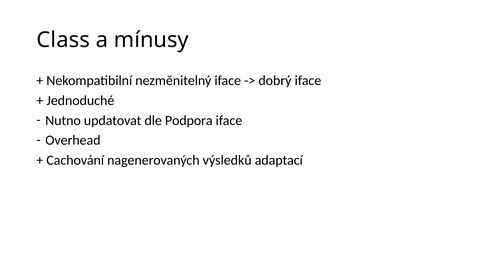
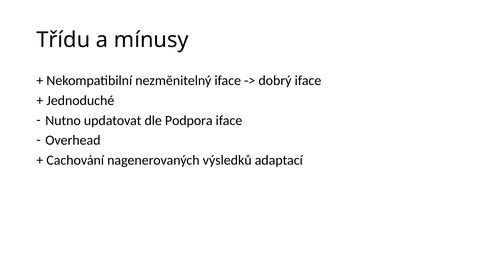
Class: Class -> Třídu
